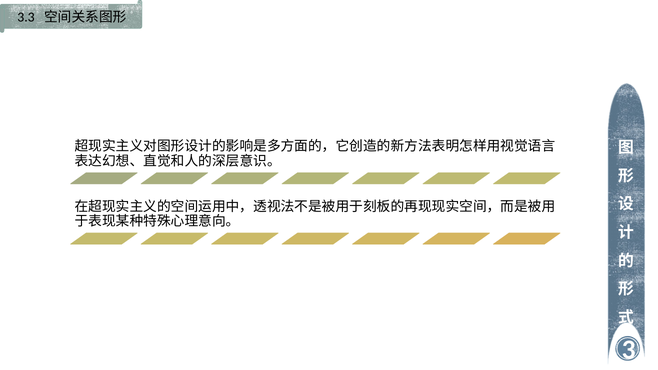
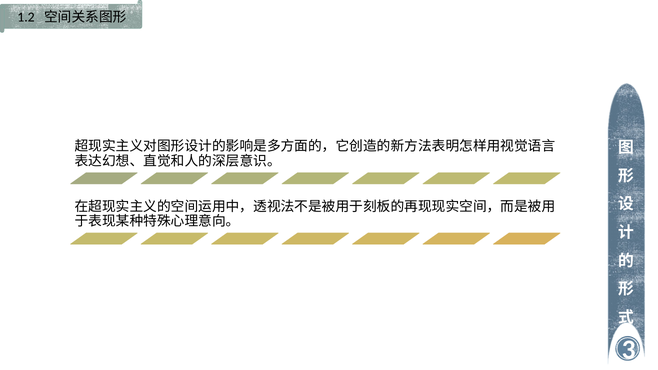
3.3: 3.3 -> 1.2
